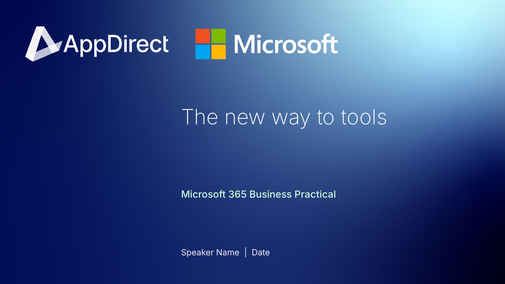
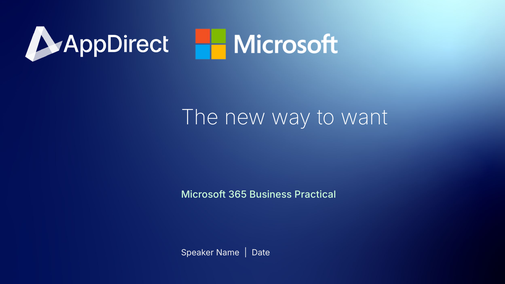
tools: tools -> want
